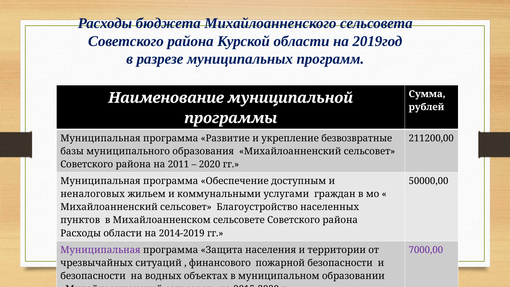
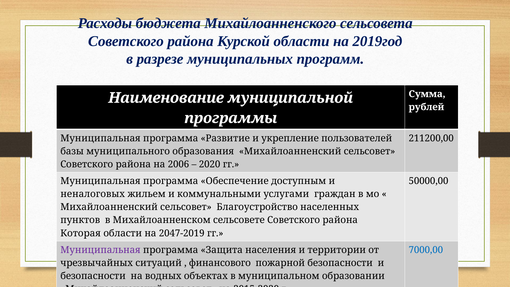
безвозвратные: безвозвратные -> пользователей
2011: 2011 -> 2006
Расходы at (81, 233): Расходы -> Которая
2014-2019: 2014-2019 -> 2047-2019
7000,00 colour: purple -> blue
